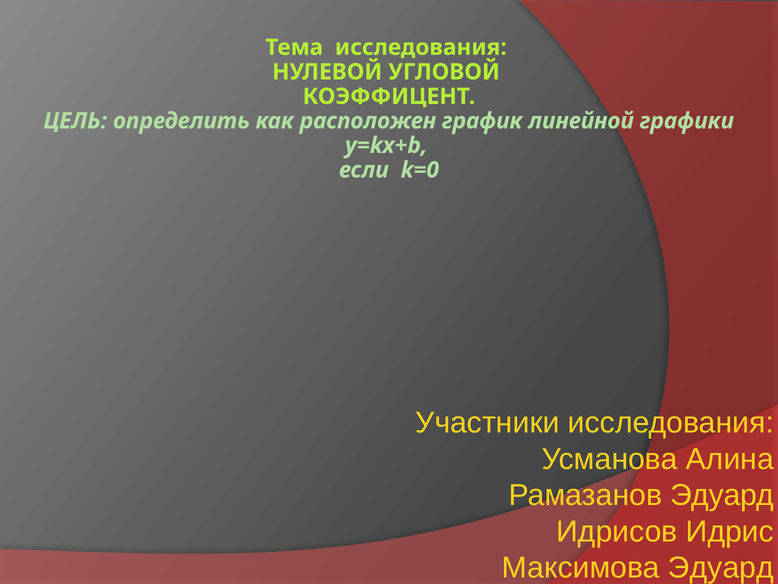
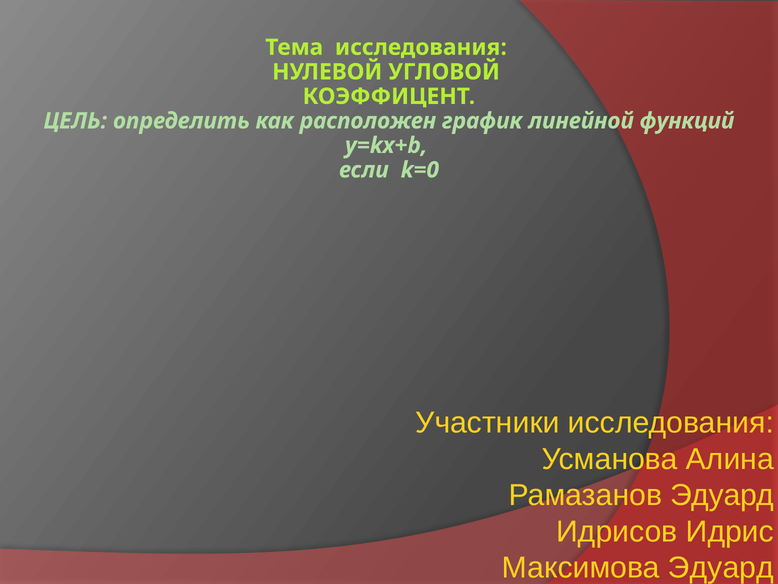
графики: графики -> функций
